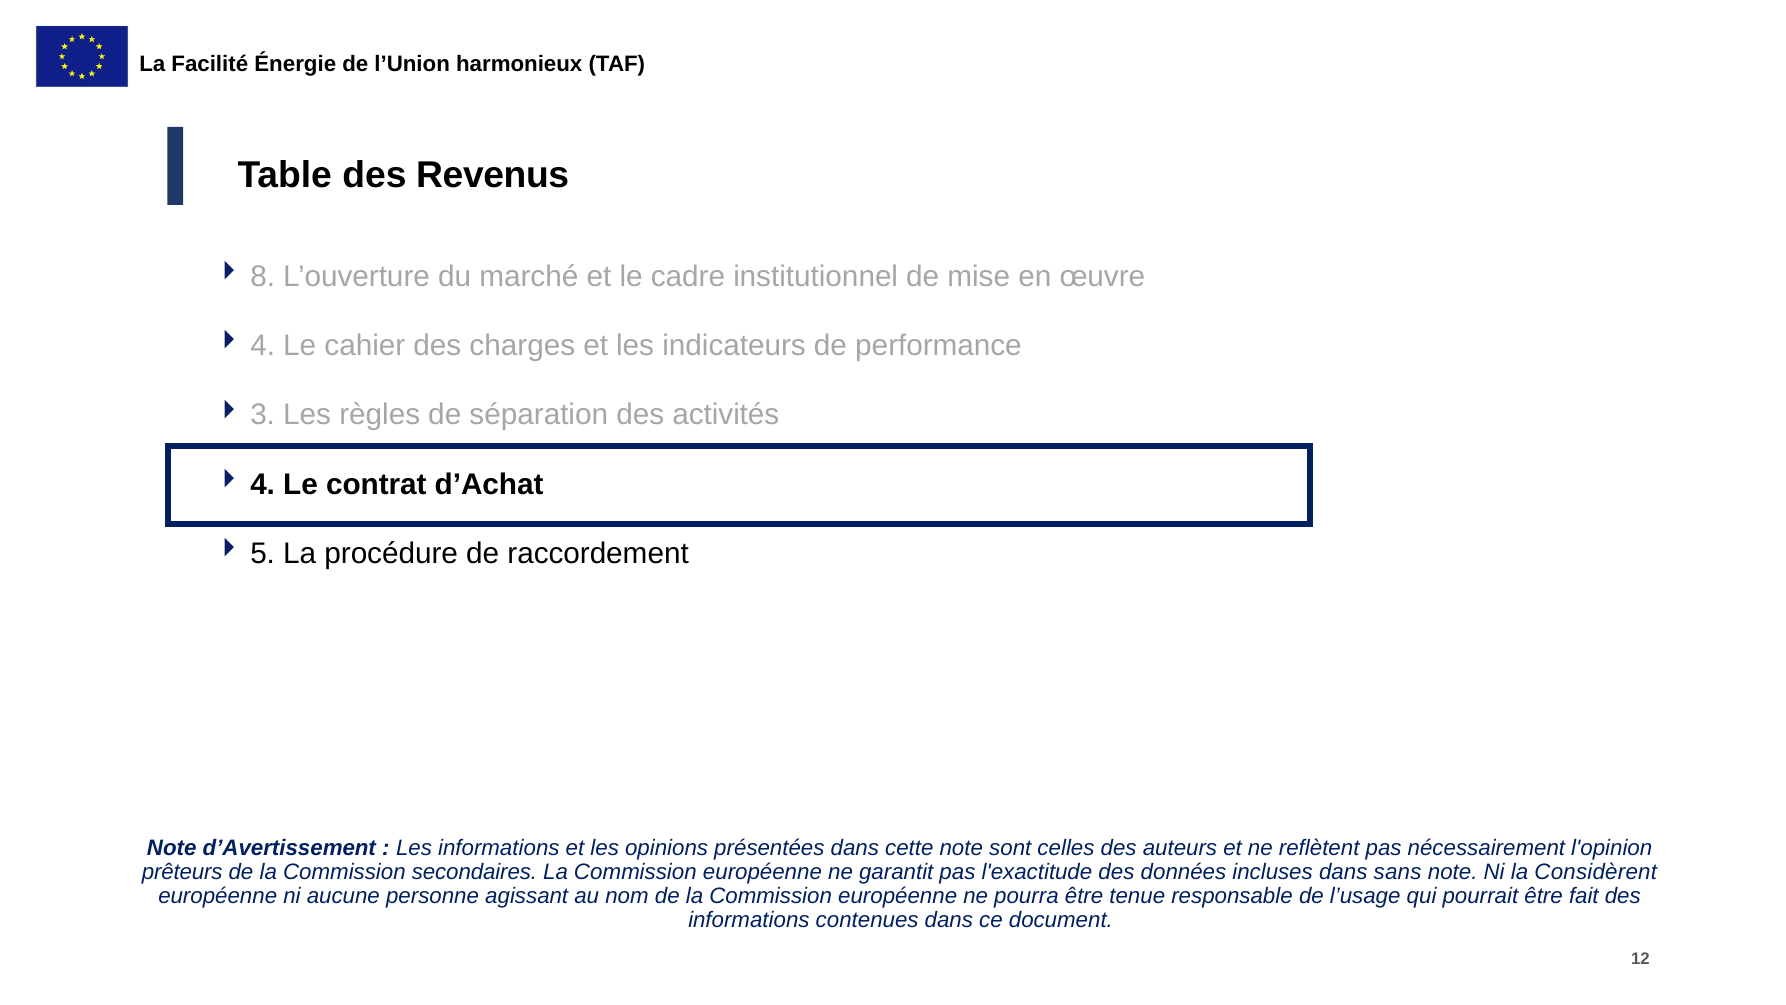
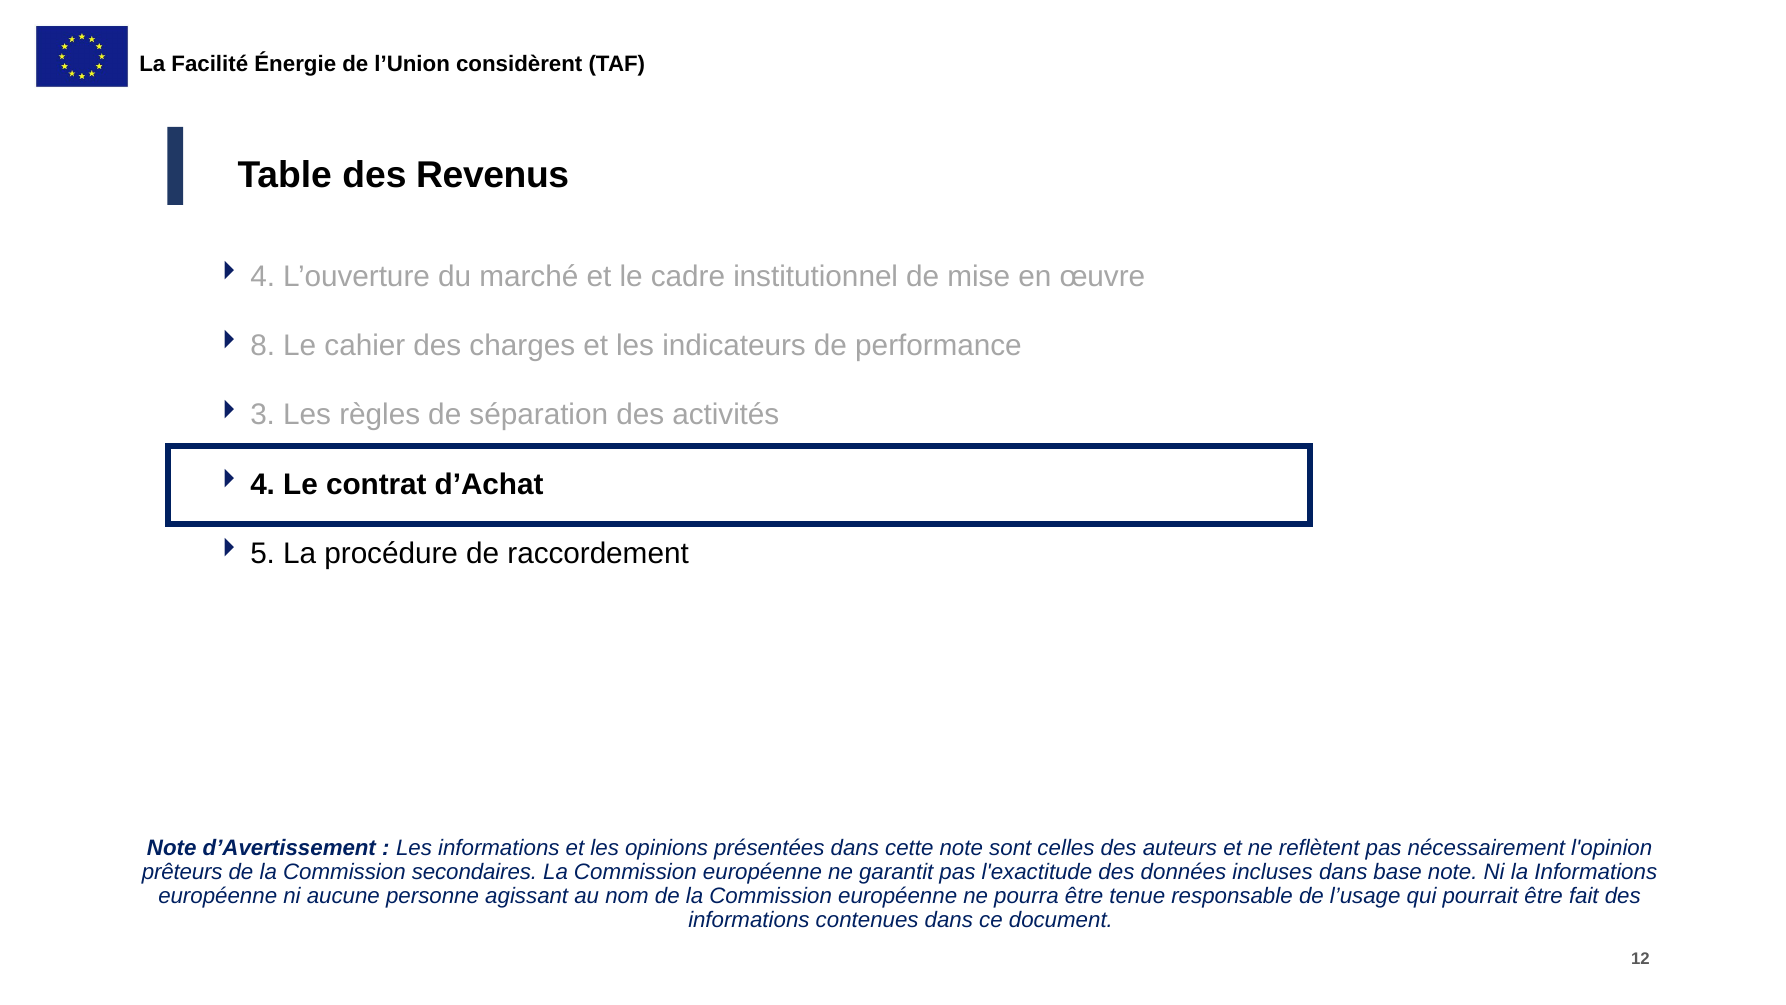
harmonieux: harmonieux -> considèrent
8 at (263, 276): 8 -> 4
4 at (263, 346): 4 -> 8
sans: sans -> base
la Considèrent: Considèrent -> Informations
